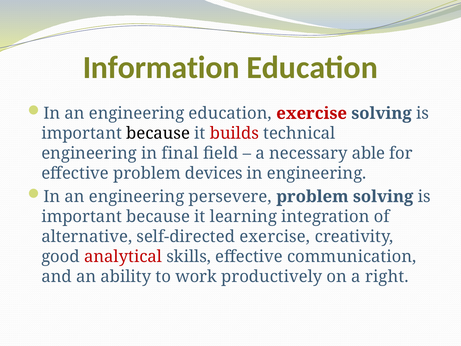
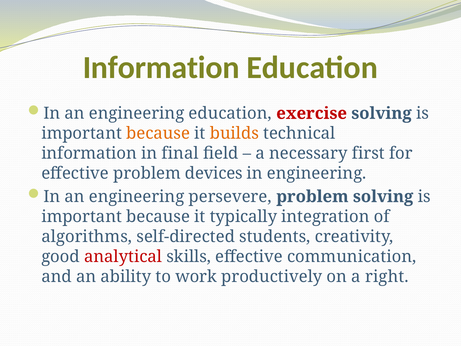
because at (158, 133) colour: black -> orange
builds colour: red -> orange
engineering at (89, 153): engineering -> information
able: able -> first
learning: learning -> typically
alternative: alternative -> algorithms
self-directed exercise: exercise -> students
